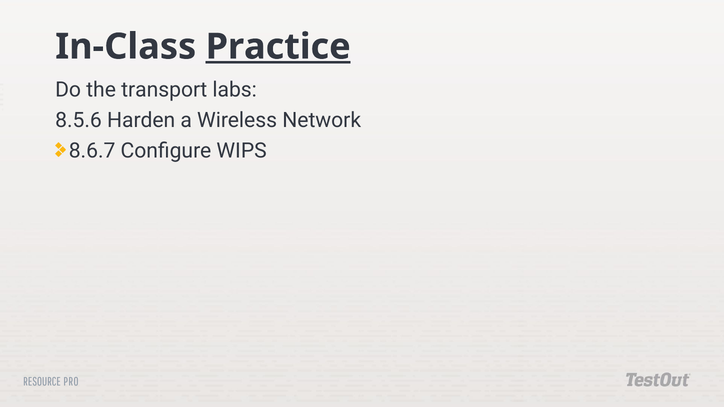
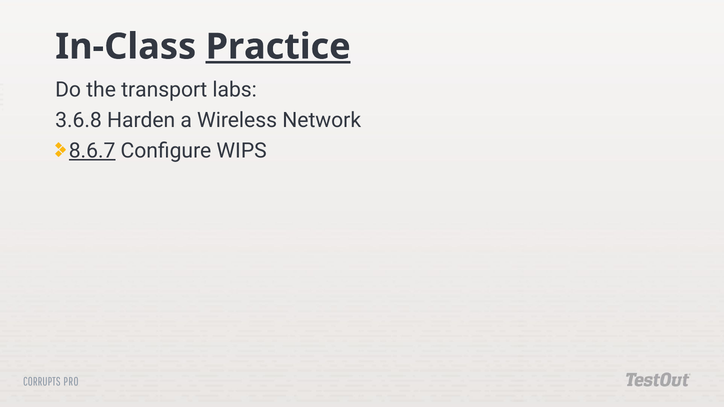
8.5.6: 8.5.6 -> 3.6.8
8.6.7 underline: none -> present
RESOURCE: RESOURCE -> CORRUPTS
